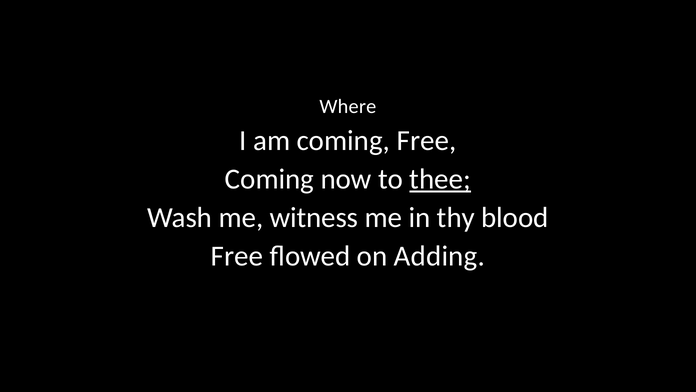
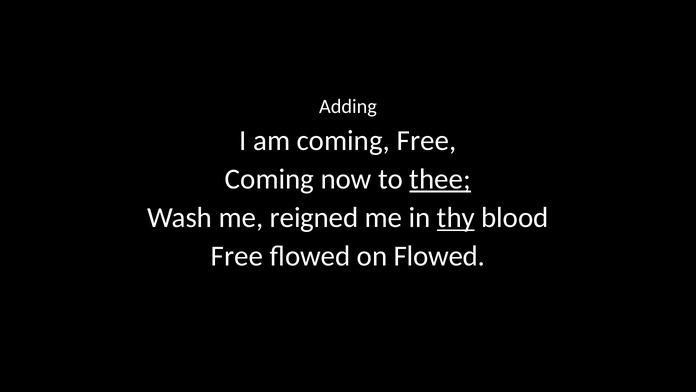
Where: Where -> Adding
witness: witness -> reigned
thy underline: none -> present
on Adding: Adding -> Flowed
